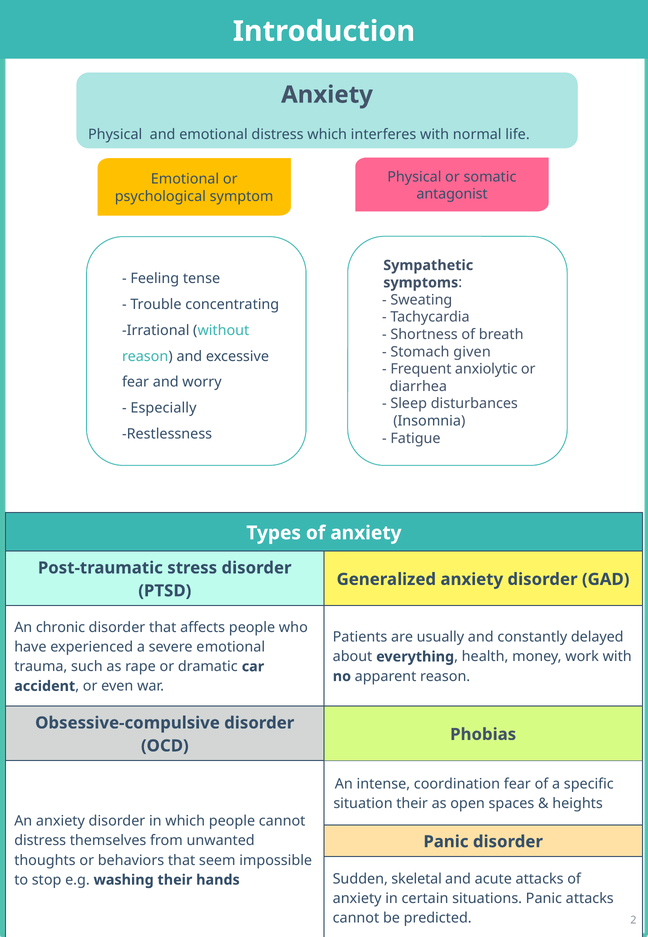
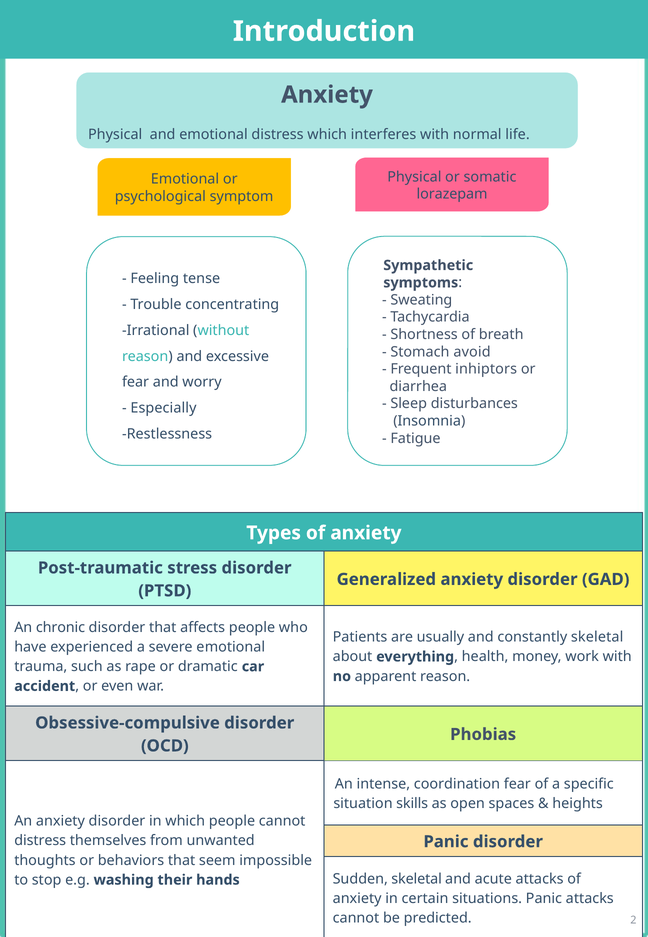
antagonist: antagonist -> lorazepam
given: given -> avoid
anxiolytic: anxiolytic -> inhiptors
constantly delayed: delayed -> skeletal
situation their: their -> skills
